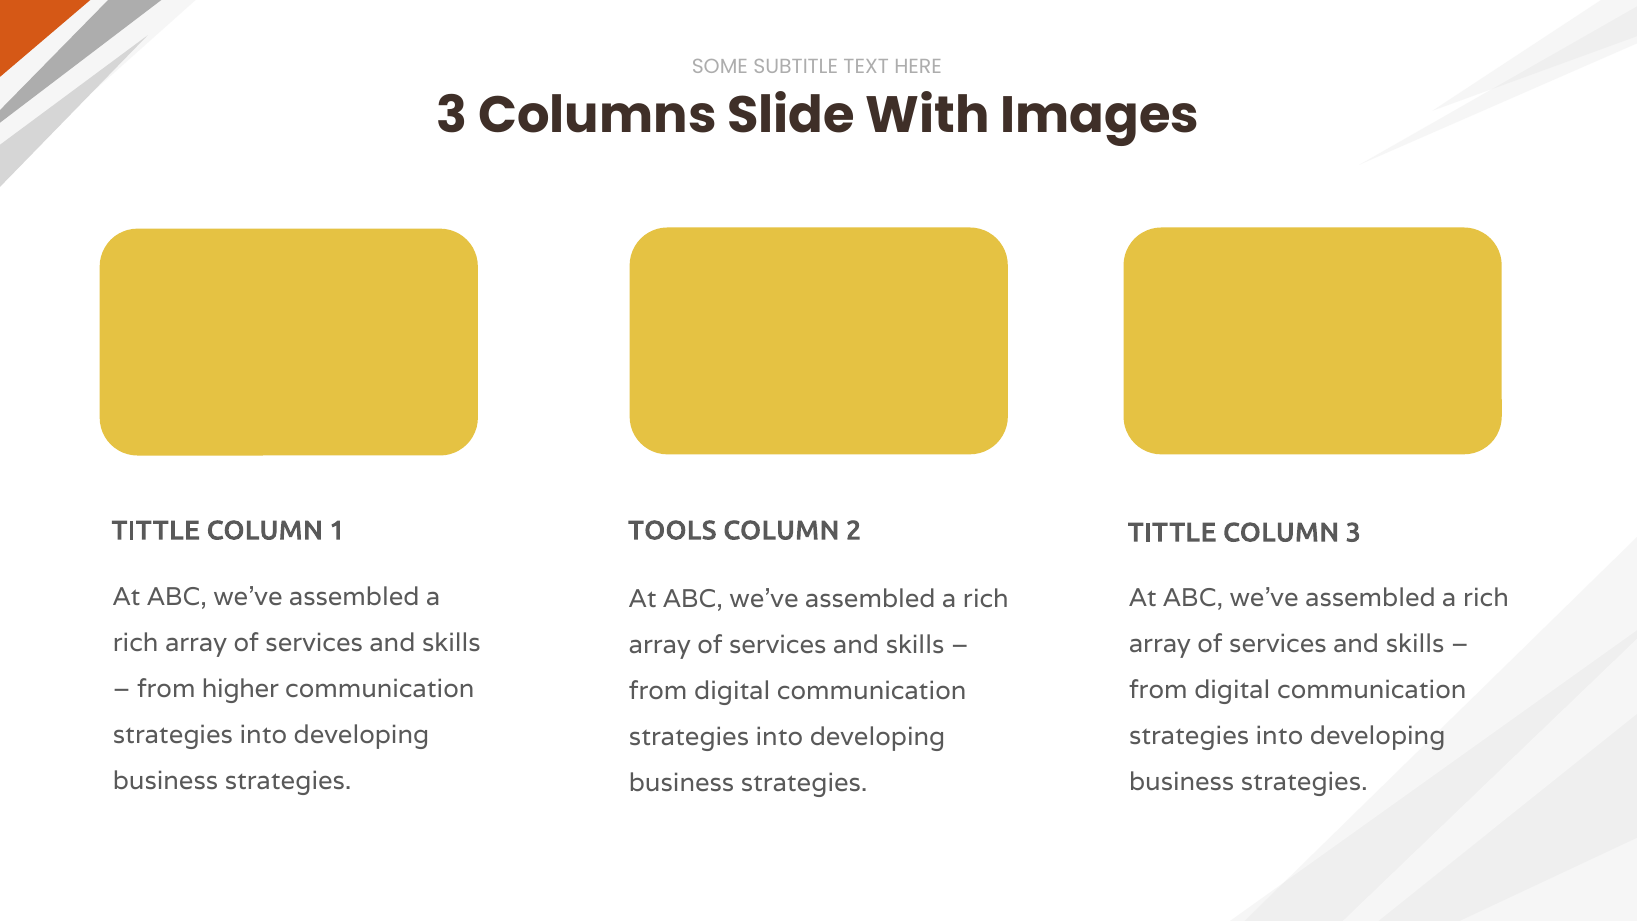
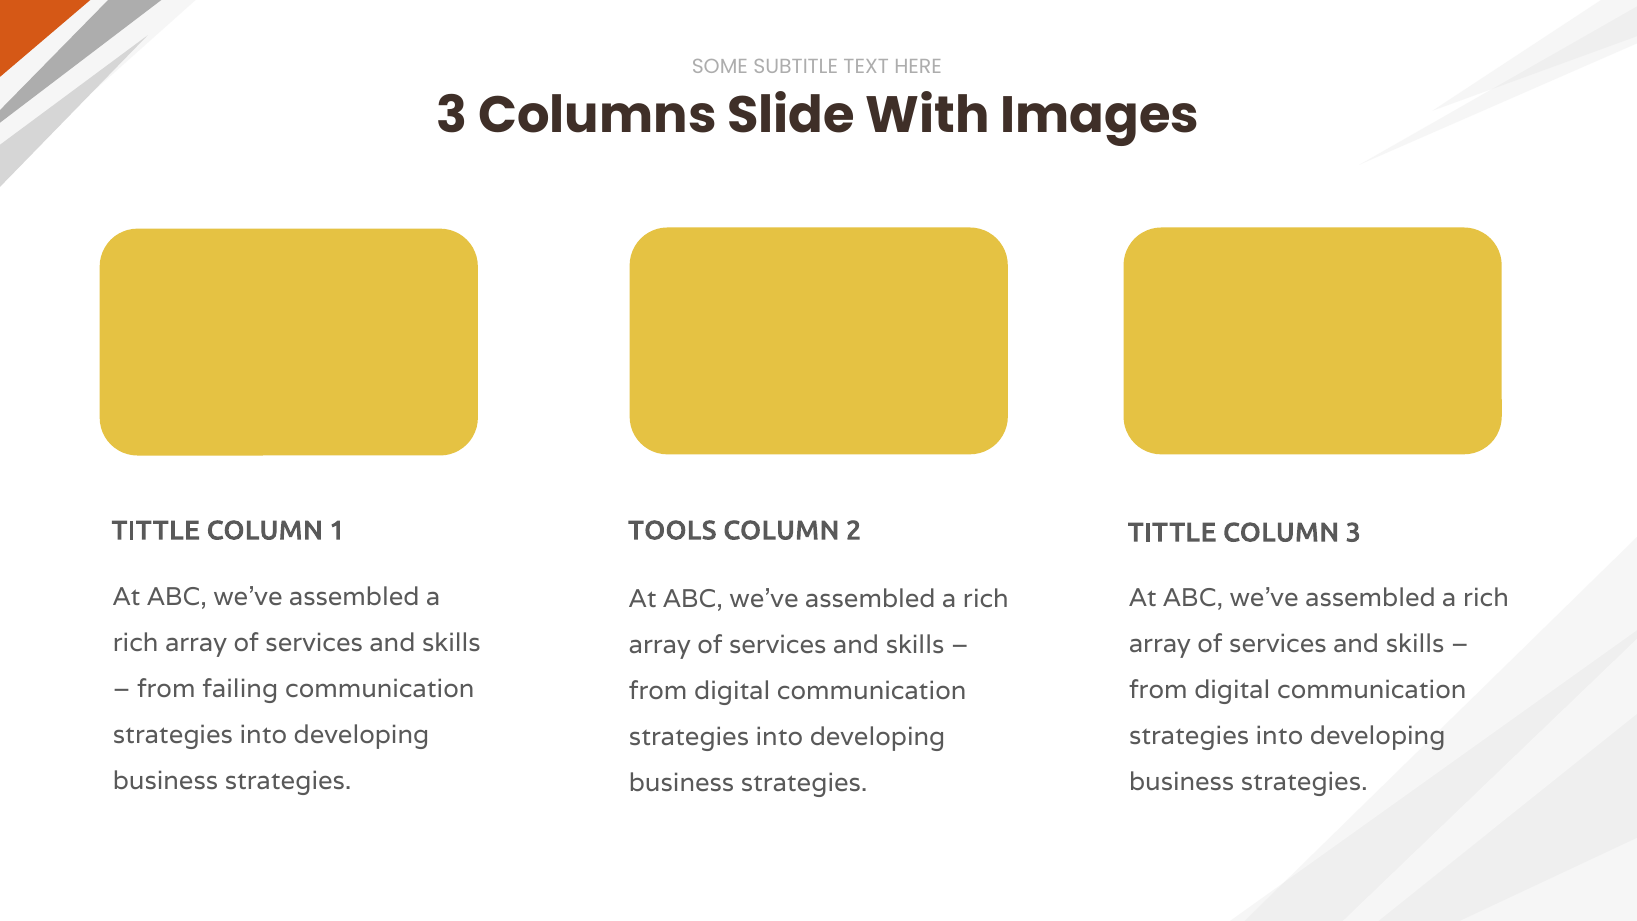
higher: higher -> failing
